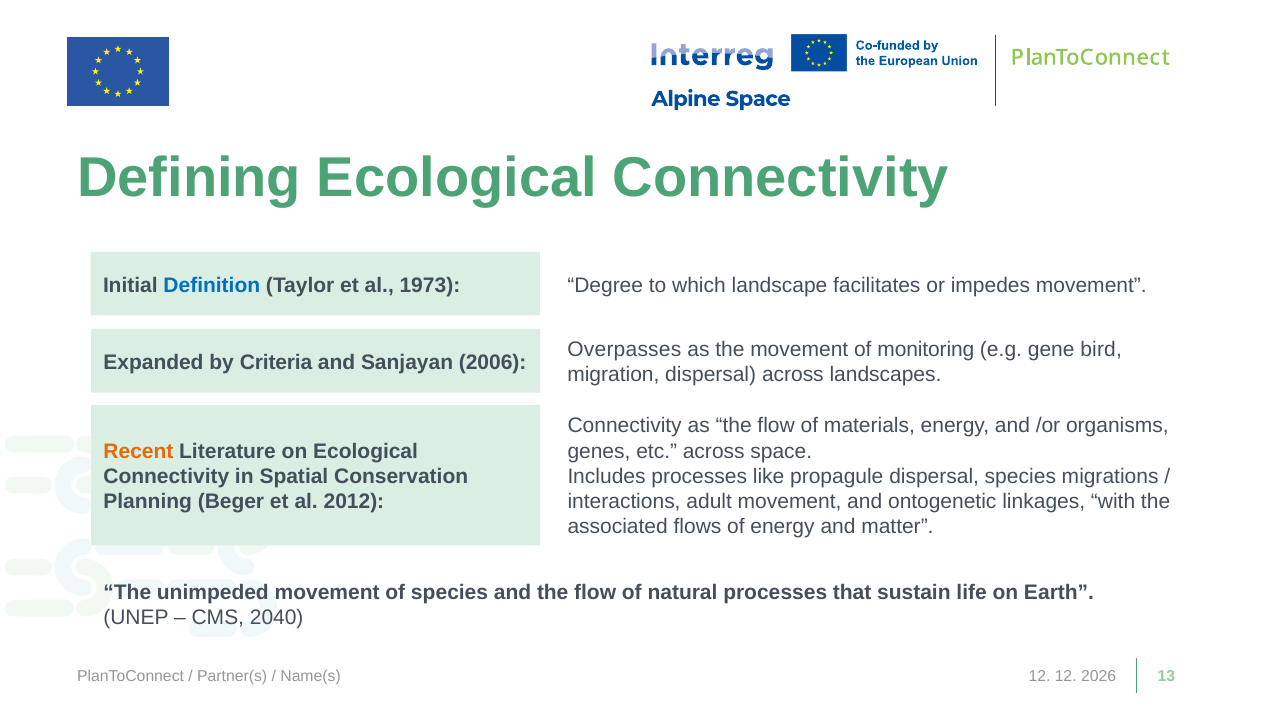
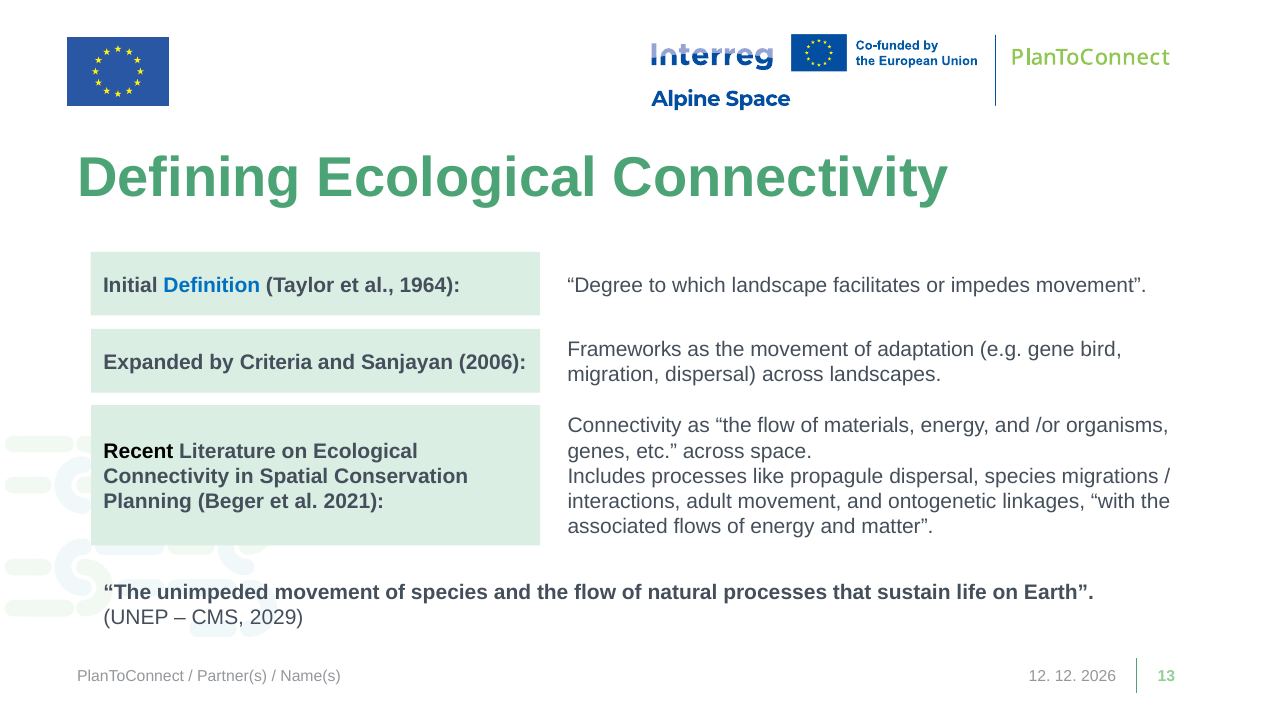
1973: 1973 -> 1964
Overpasses: Overpasses -> Frameworks
monitoring: monitoring -> adaptation
Recent colour: orange -> black
2012: 2012 -> 2021
2040: 2040 -> 2029
